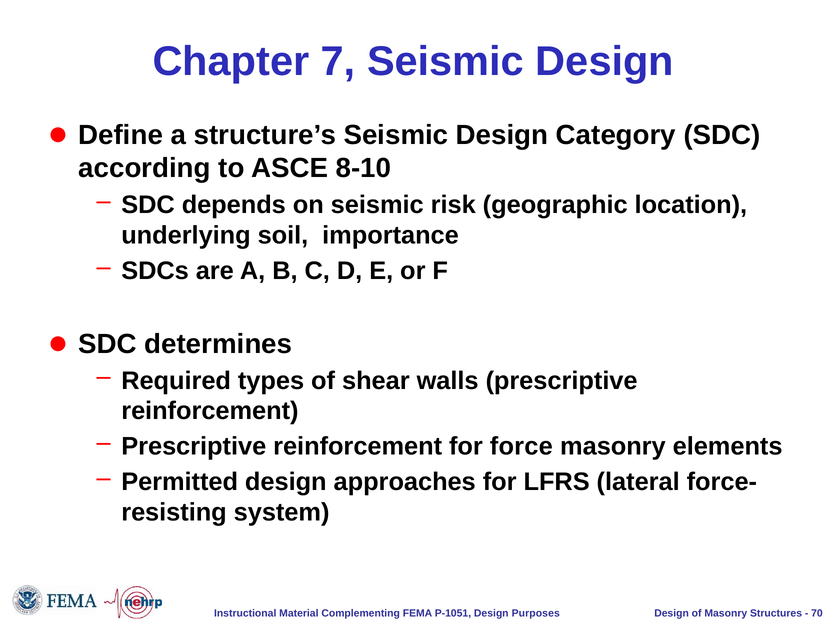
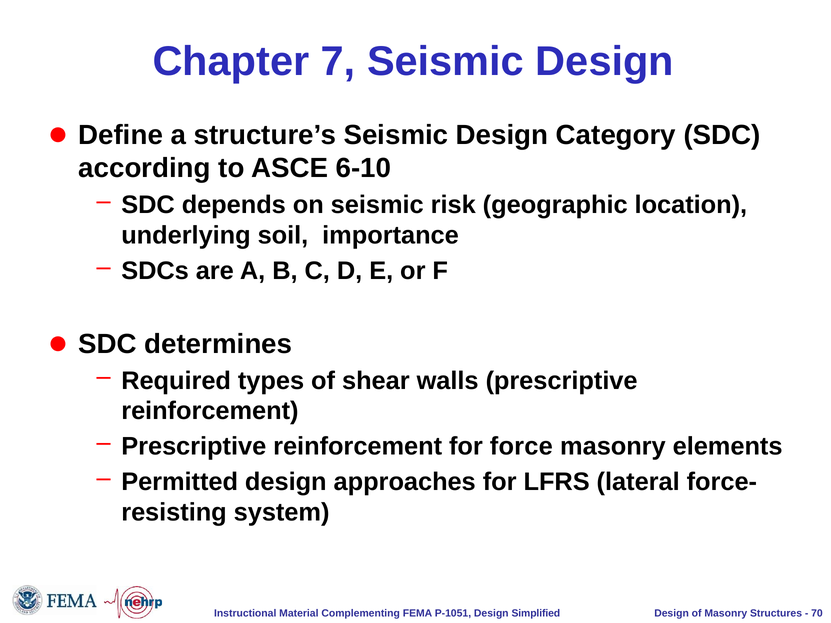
8-10: 8-10 -> 6-10
Purposes: Purposes -> Simplified
